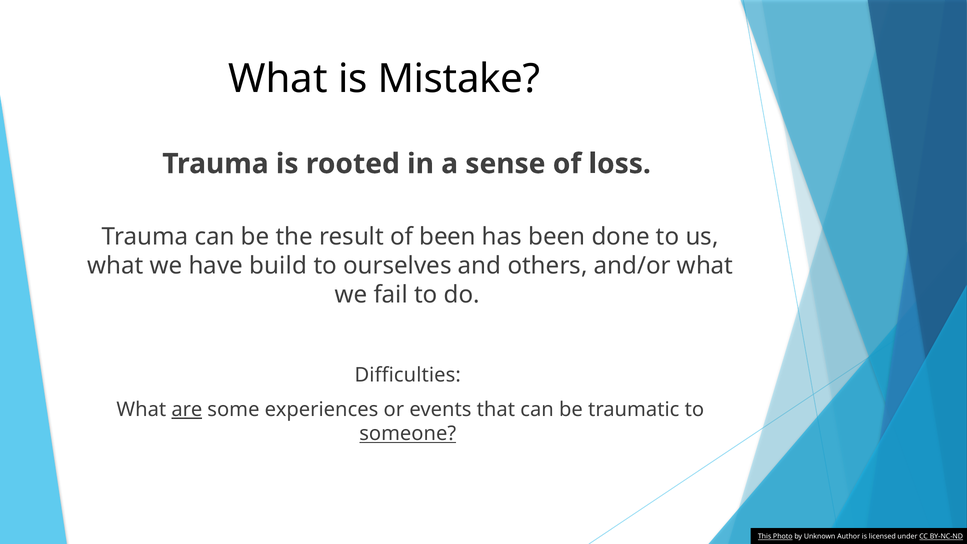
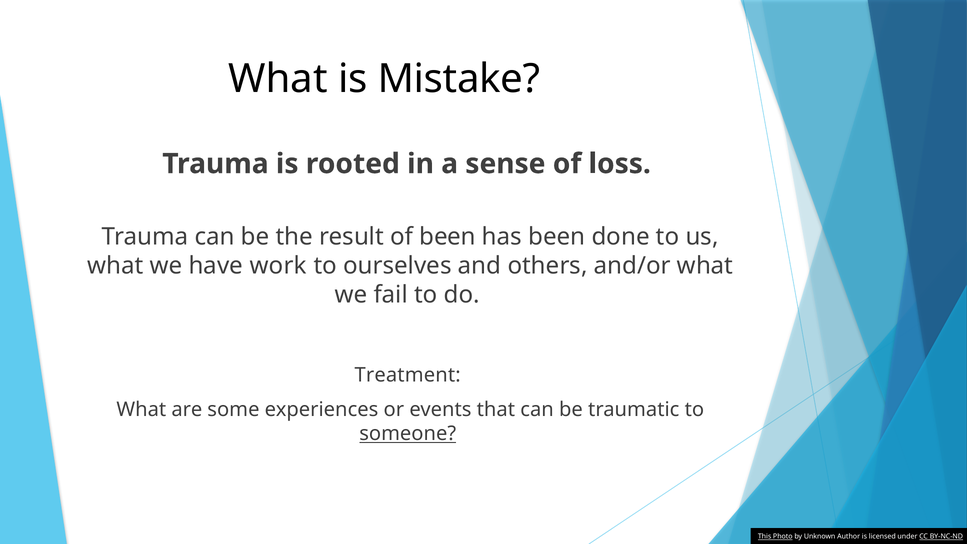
build: build -> work
Difficulties: Difficulties -> Treatment
are underline: present -> none
